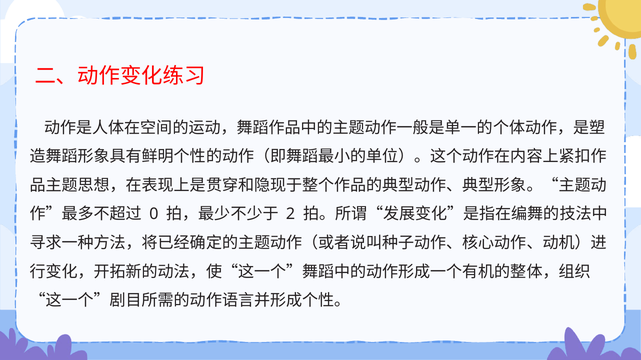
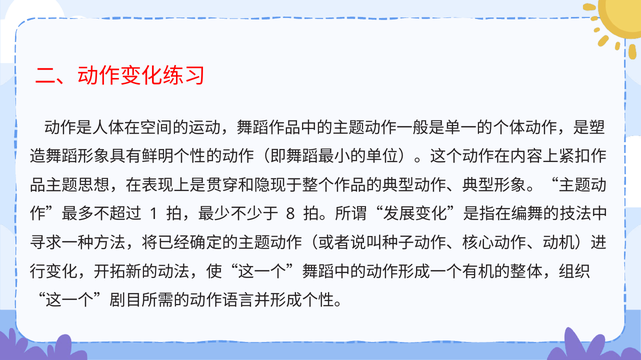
0: 0 -> 1
2: 2 -> 8
